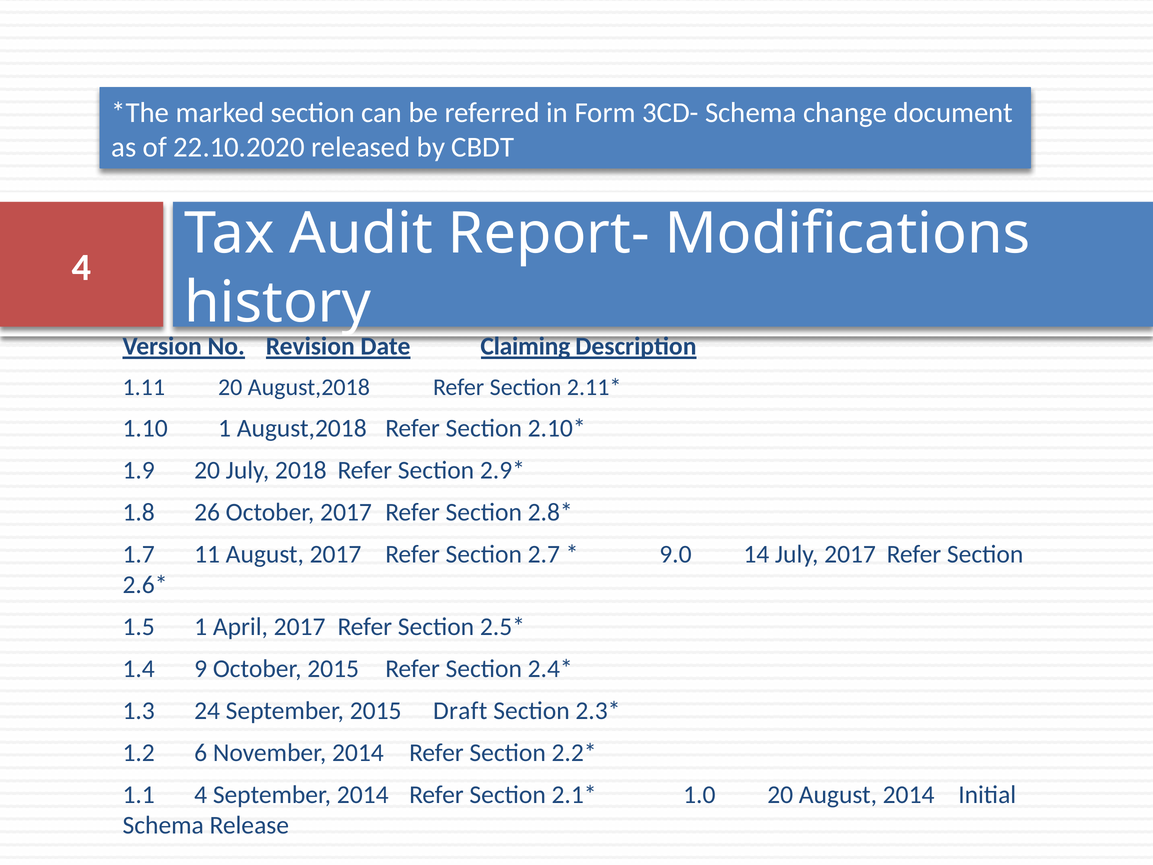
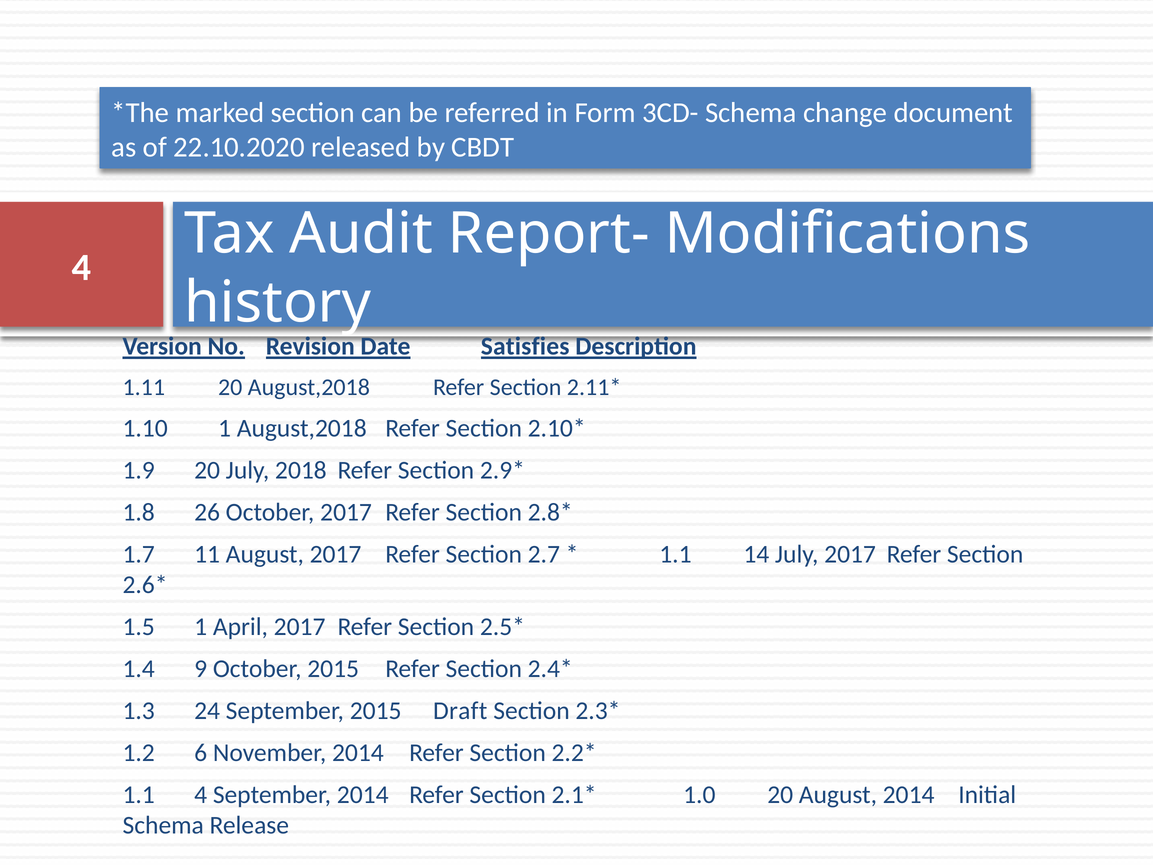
Claiming: Claiming -> Satisfies
9.0 at (675, 554): 9.0 -> 1.1
